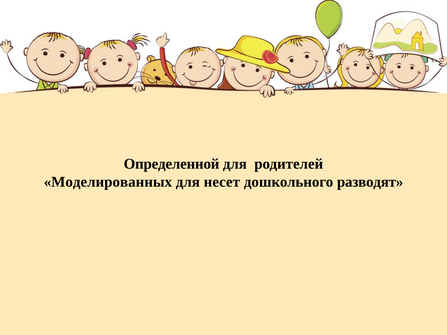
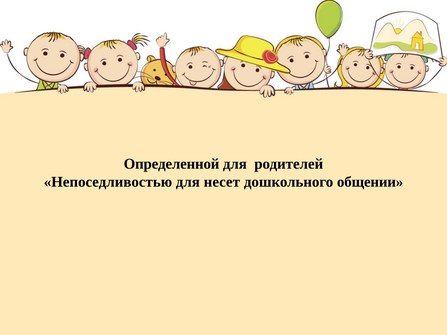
Моделированных: Моделированных -> Непоседливостью
разводят: разводят -> общении
